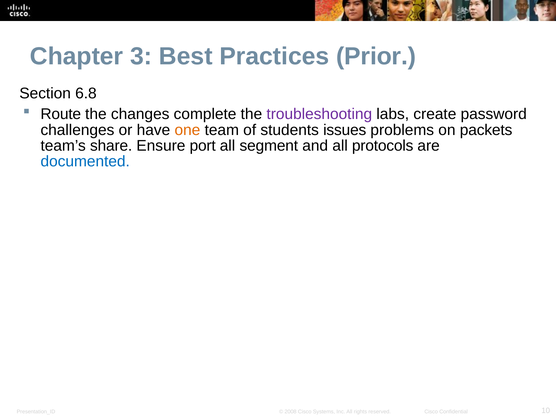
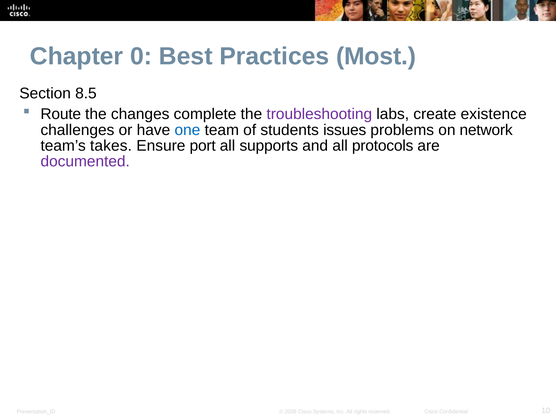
3: 3 -> 0
Prior: Prior -> Most
6.8: 6.8 -> 8.5
password: password -> existence
one colour: orange -> blue
packets: packets -> network
share: share -> takes
segment: segment -> supports
documented colour: blue -> purple
